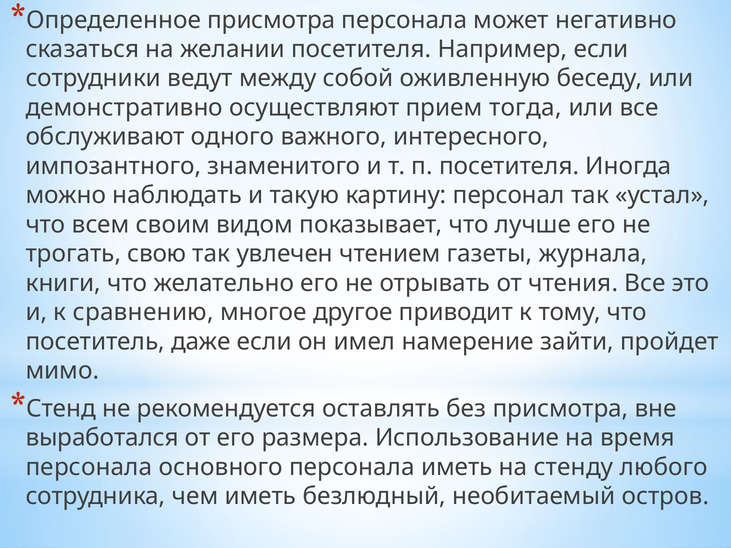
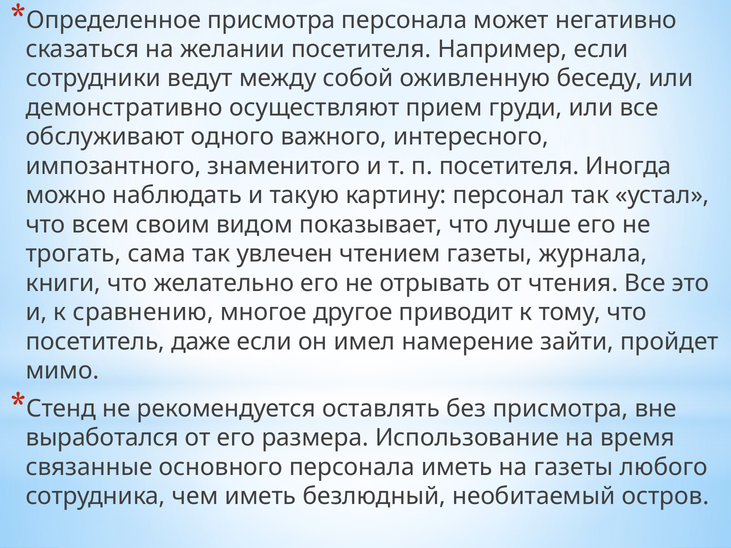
тогда: тогда -> груди
свою: свою -> сама
персонала at (89, 467): персонала -> связанные
на стенду: стенду -> газеты
